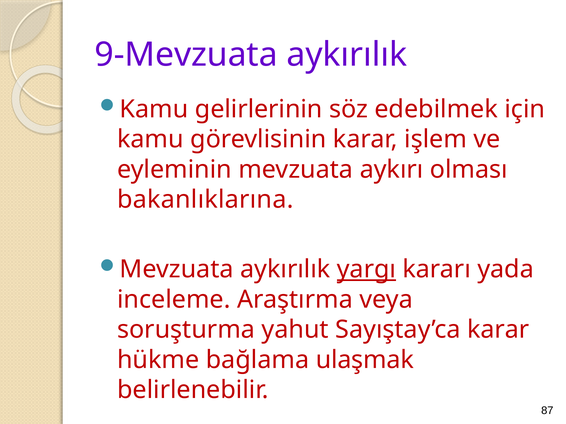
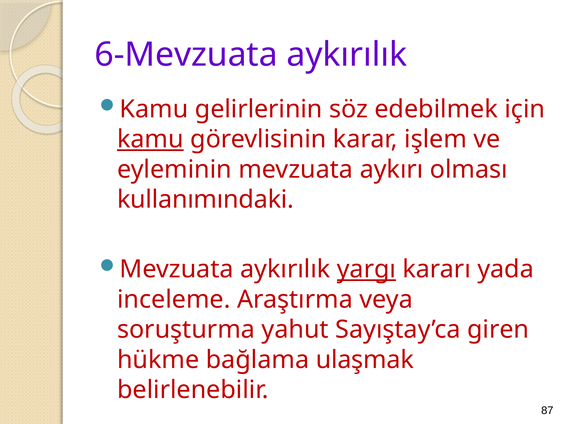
9-Mevzuata: 9-Mevzuata -> 6-Mevzuata
kamu at (150, 139) underline: none -> present
bakanlıklarına: bakanlıklarına -> kullanımındaki
Sayıştay’ca karar: karar -> giren
